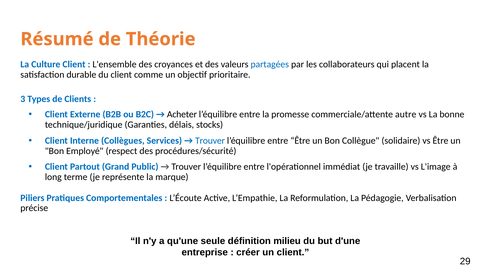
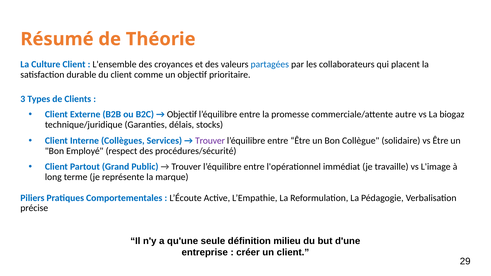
Acheter at (182, 115): Acheter -> Objectif
bonne: bonne -> biogaz
Trouver at (210, 141) colour: blue -> purple
